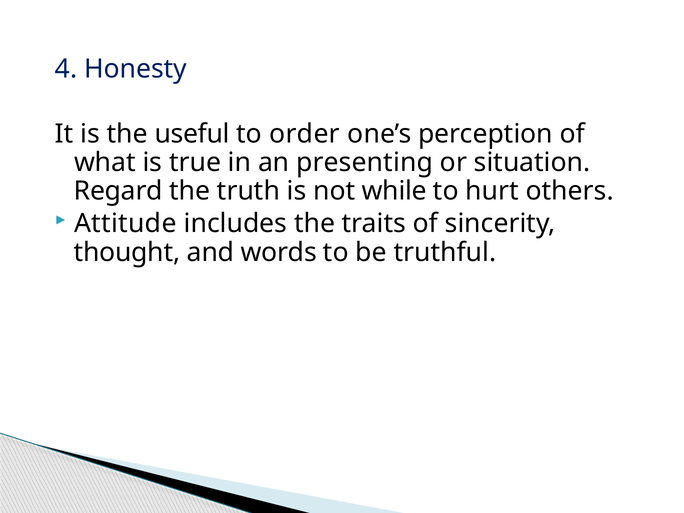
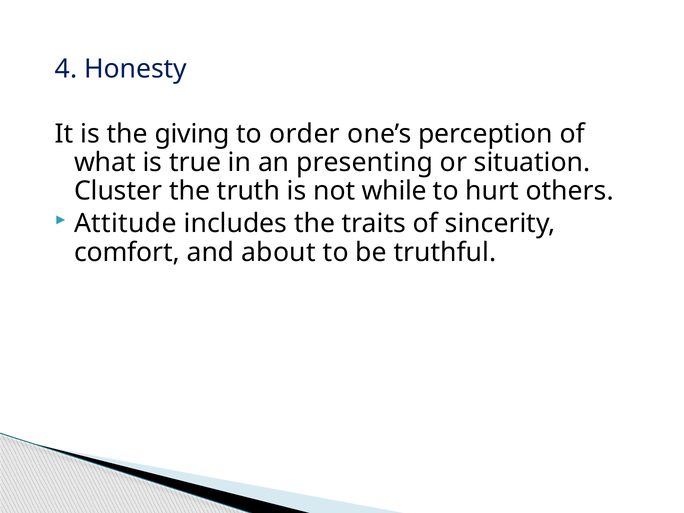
useful: useful -> giving
Regard: Regard -> Cluster
thought: thought -> comfort
words: words -> about
